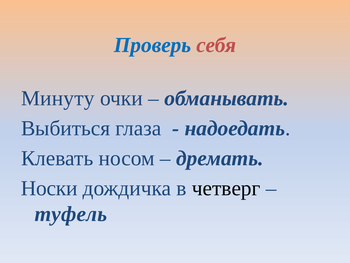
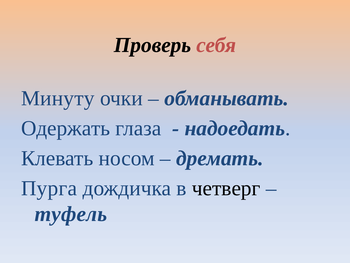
Проверь colour: blue -> black
Выбиться: Выбиться -> Одержать
Носки: Носки -> Пурга
